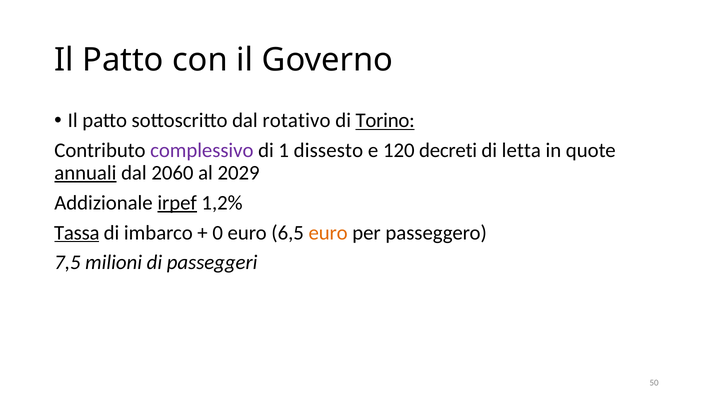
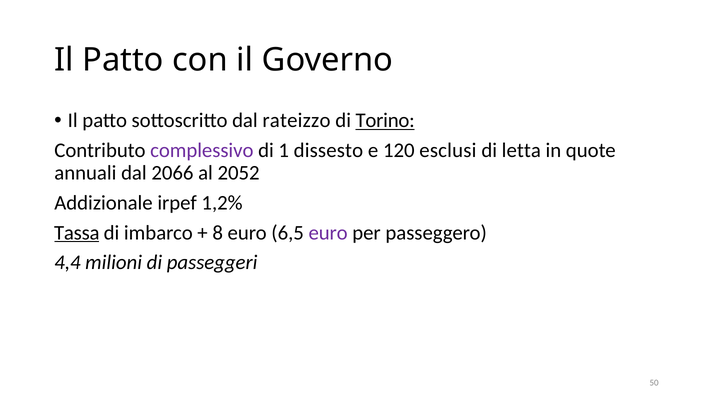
rotativo: rotativo -> rateizzo
decreti: decreti -> esclusi
annuali underline: present -> none
2060: 2060 -> 2066
2029: 2029 -> 2052
irpef underline: present -> none
0: 0 -> 8
euro at (328, 233) colour: orange -> purple
7,5: 7,5 -> 4,4
